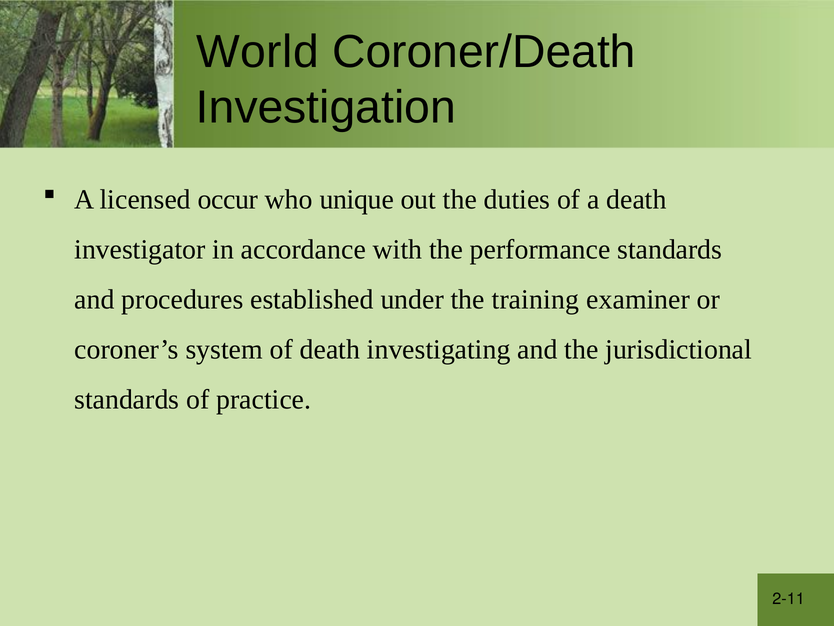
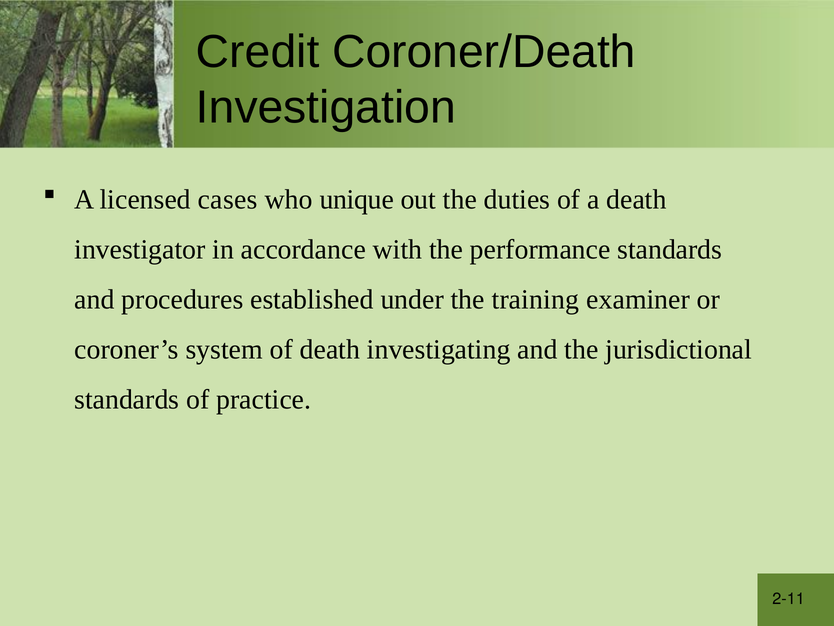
World: World -> Credit
occur: occur -> cases
